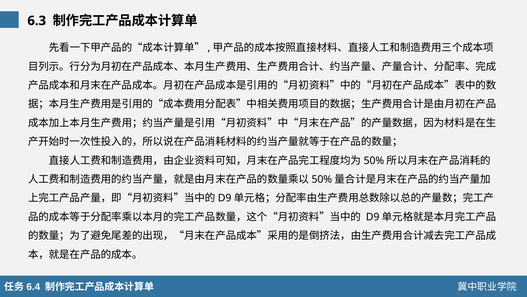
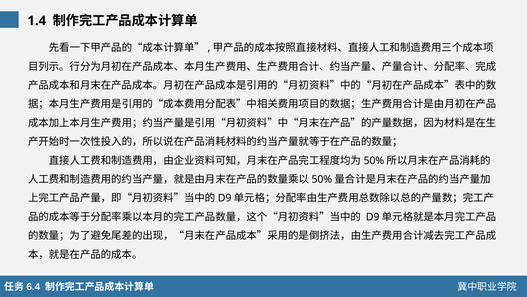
6.3: 6.3 -> 1.4
